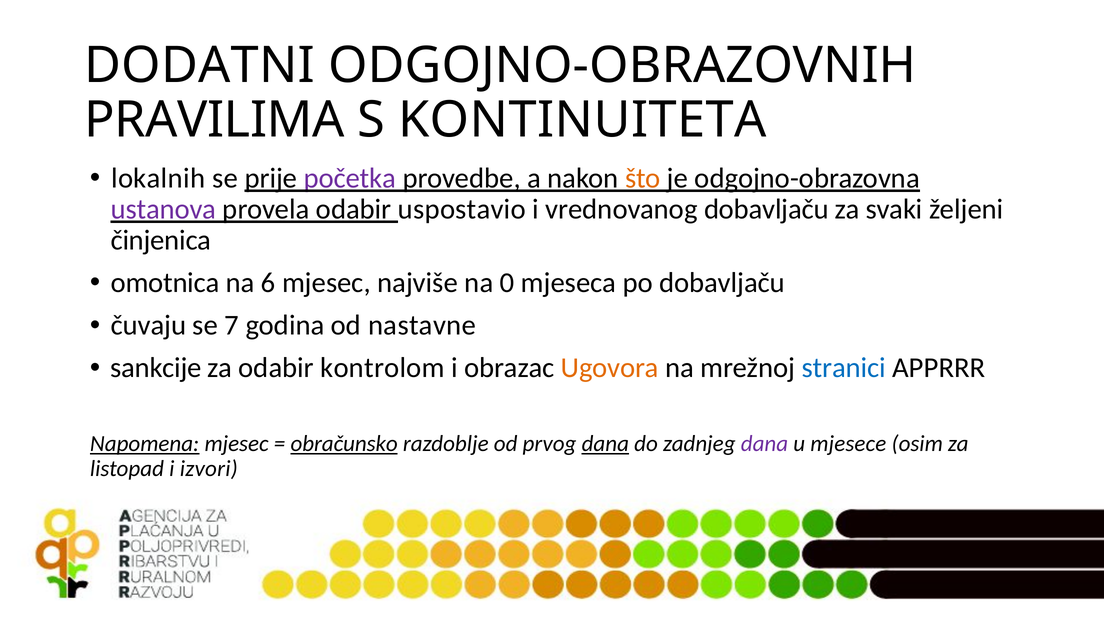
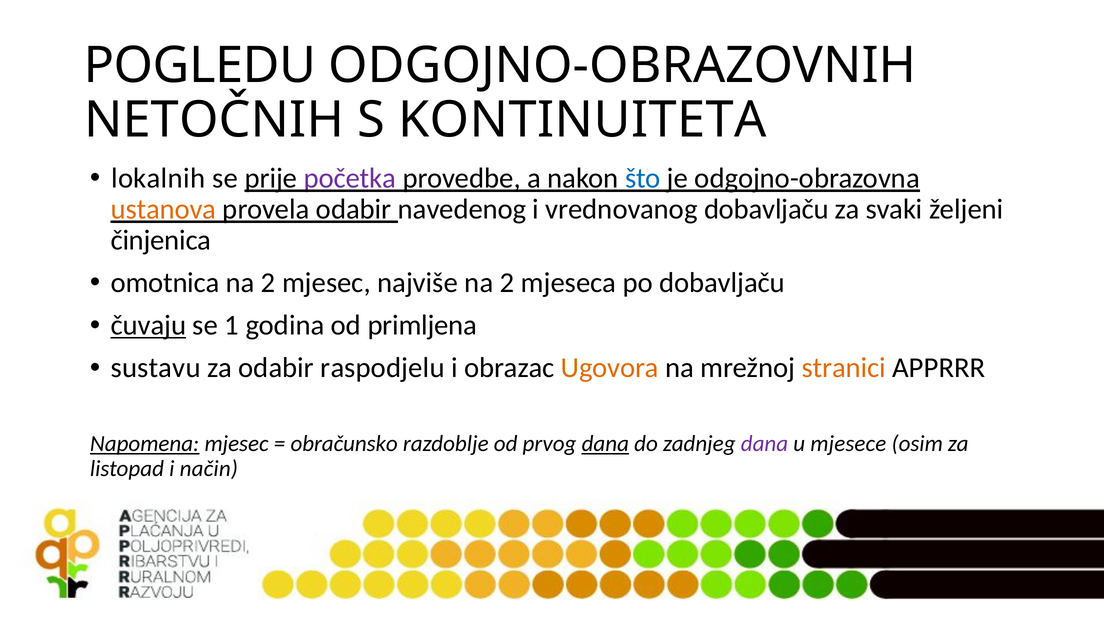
DODATNI: DODATNI -> POGLEDU
PRAVILIMA: PRAVILIMA -> NETOČNIH
što colour: orange -> blue
ustanova colour: purple -> orange
uspostavio: uspostavio -> navedenog
6 at (268, 283): 6 -> 2
najviše na 0: 0 -> 2
čuvaju underline: none -> present
7: 7 -> 1
nastavne: nastavne -> primljena
sankcije: sankcije -> sustavu
kontrolom: kontrolom -> raspodjelu
stranici colour: blue -> orange
obračunsko underline: present -> none
izvori: izvori -> način
